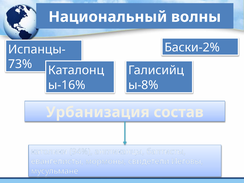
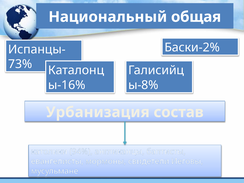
волны: волны -> общая
